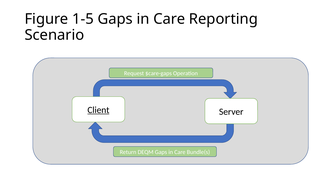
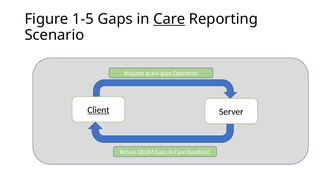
Care at (169, 19) underline: none -> present
